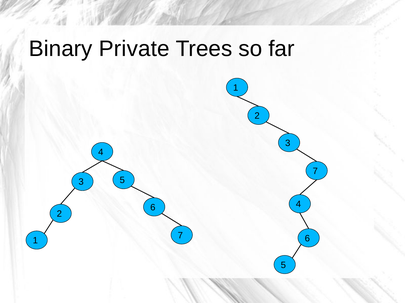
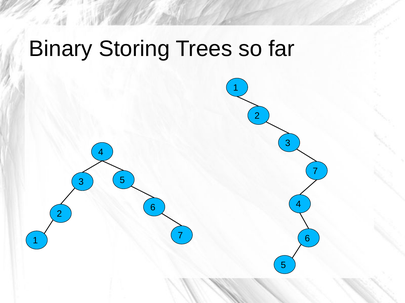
Private: Private -> Storing
